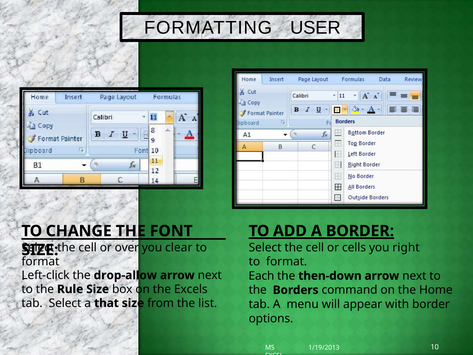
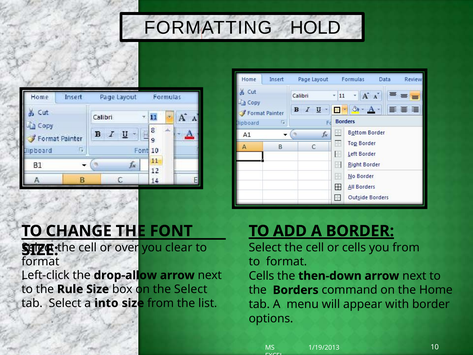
USER: USER -> HOLD
you right: right -> from
Each at (261, 276): Each -> Cells
the Excels: Excels -> Select
that: that -> into
